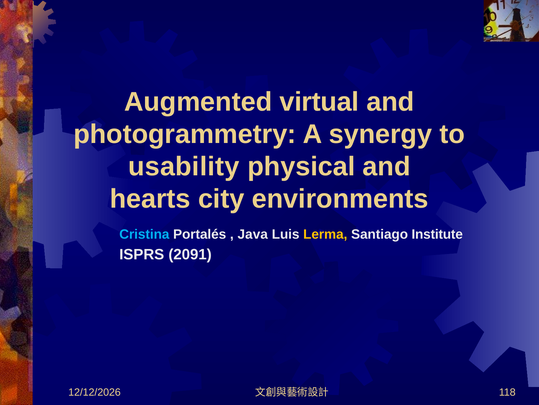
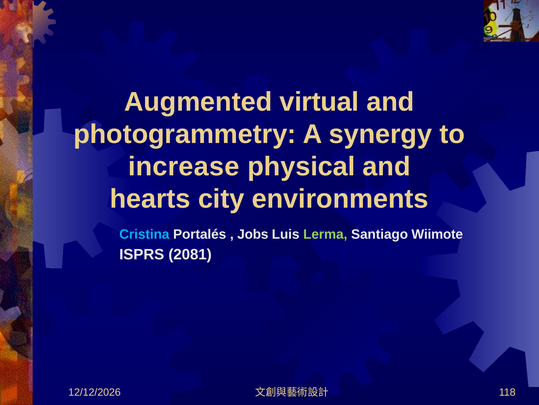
usability: usability -> increase
Java: Java -> Jobs
Lerma colour: yellow -> light green
Institute: Institute -> Wiimote
2091: 2091 -> 2081
